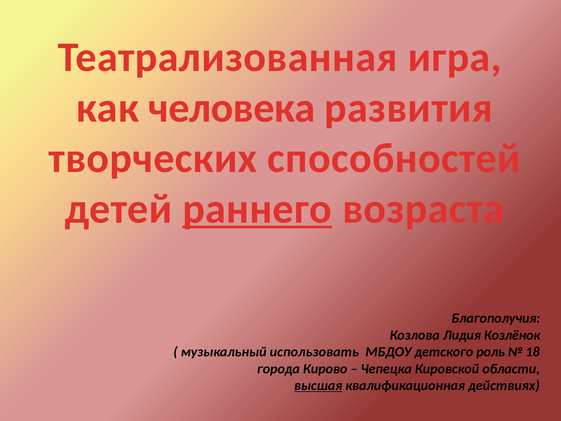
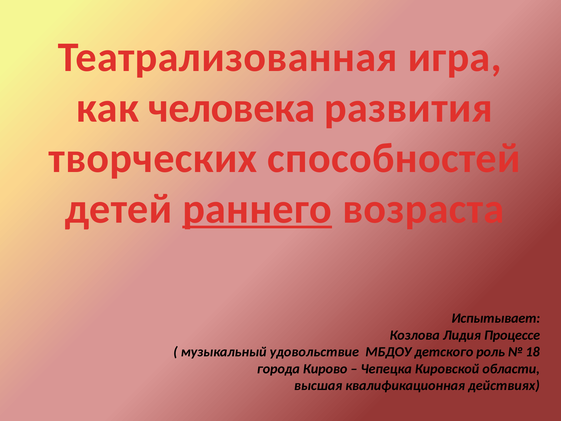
Благополучия: Благополучия -> Испытывает
Козлёнок: Козлёнок -> Процессе
использовать: использовать -> удовольствие
высшая underline: present -> none
